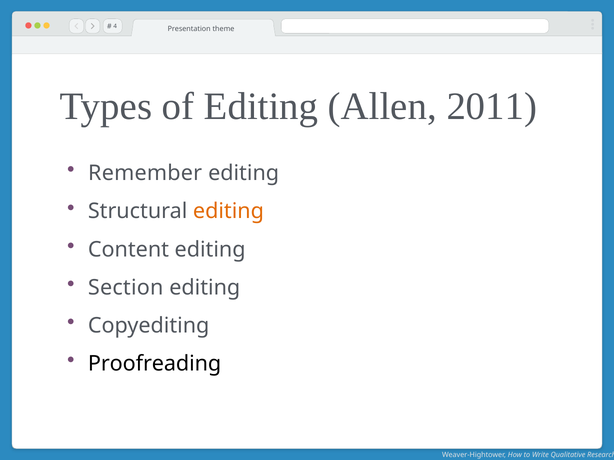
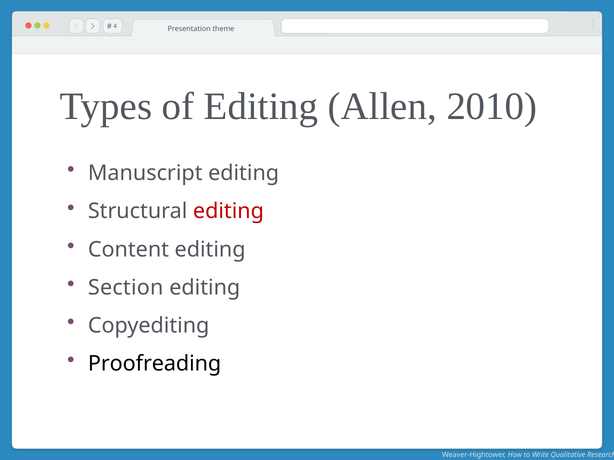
2011: 2011 -> 2010
Remember: Remember -> Manuscript
editing at (228, 212) colour: orange -> red
